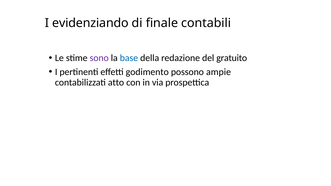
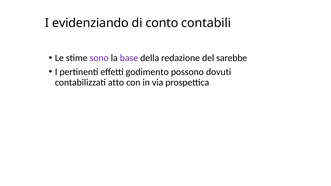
finale: finale -> conto
base colour: blue -> purple
gratuito: gratuito -> sarebbe
ampie: ampie -> dovuti
